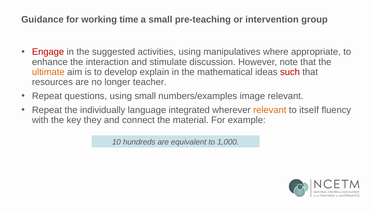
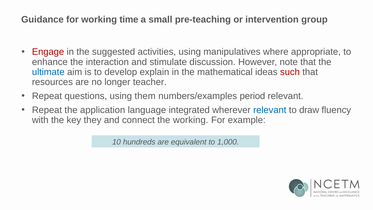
ultimate colour: orange -> blue
using small: small -> them
image: image -> period
individually: individually -> application
relevant at (270, 110) colour: orange -> blue
itself: itself -> draw
the material: material -> working
